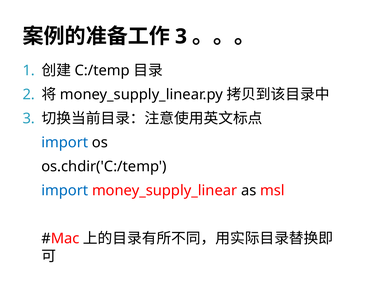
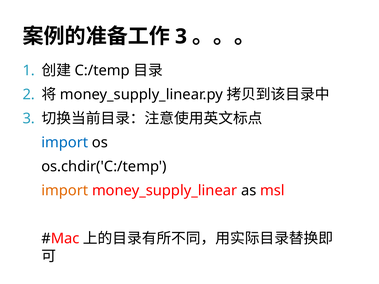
import at (65, 191) colour: blue -> orange
